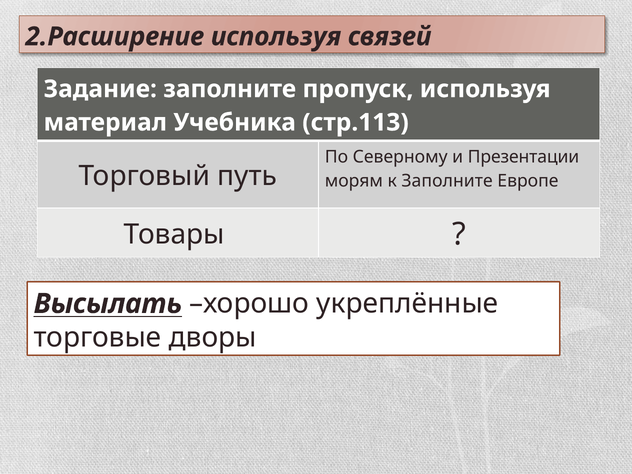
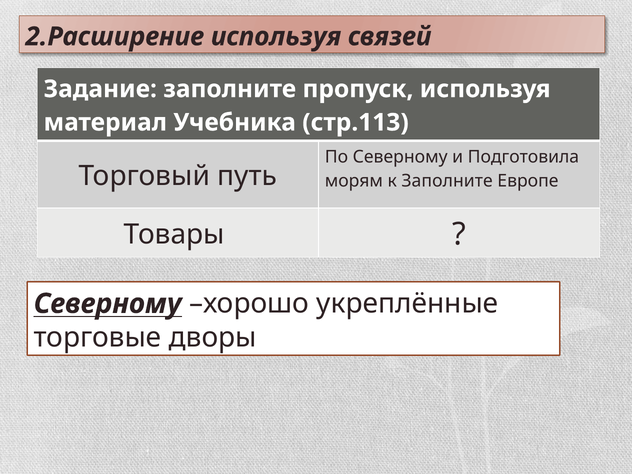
Презентации: Презентации -> Подготовила
Высылать at (108, 304): Высылать -> Северному
